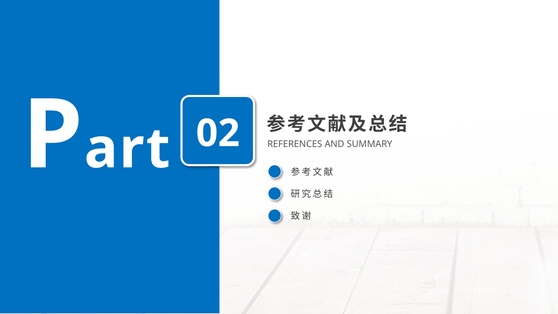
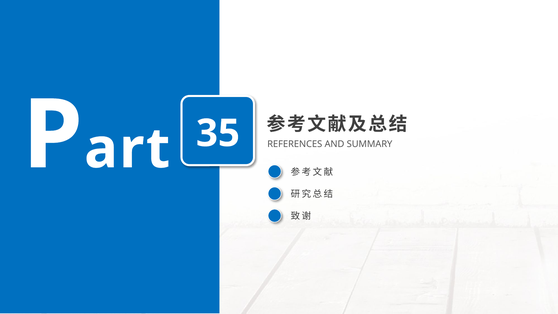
02: 02 -> 35
